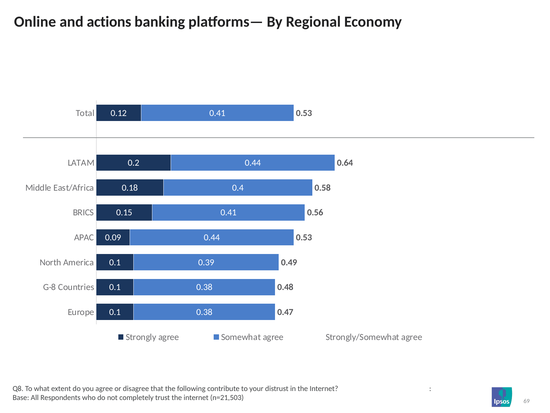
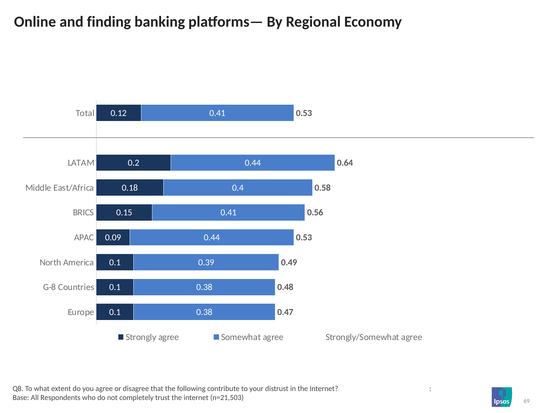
actions: actions -> finding
